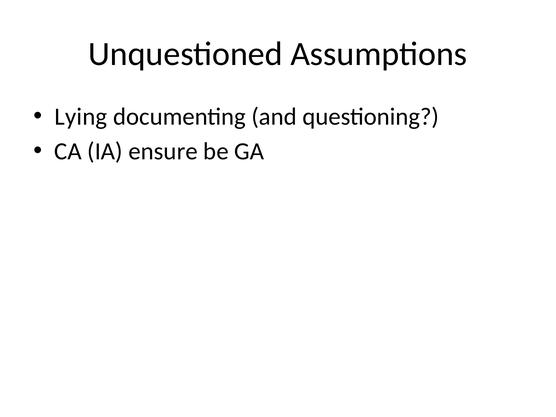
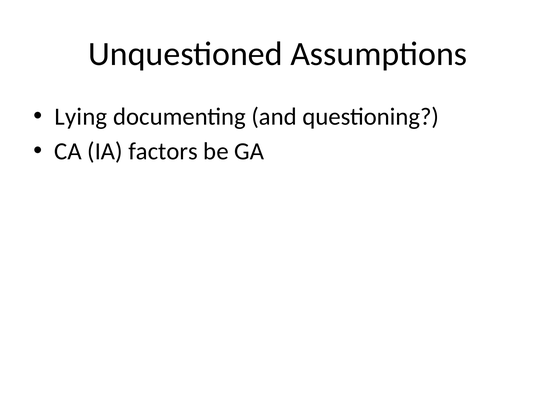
ensure: ensure -> factors
